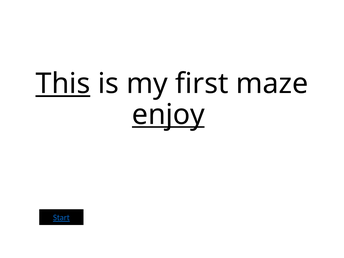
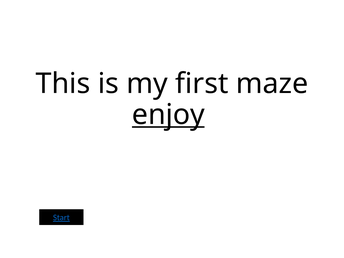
This underline: present -> none
